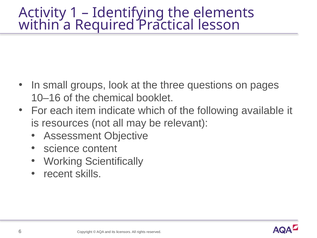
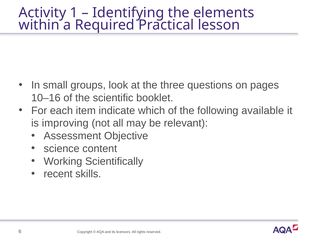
chemical: chemical -> scientific
resources: resources -> improving
